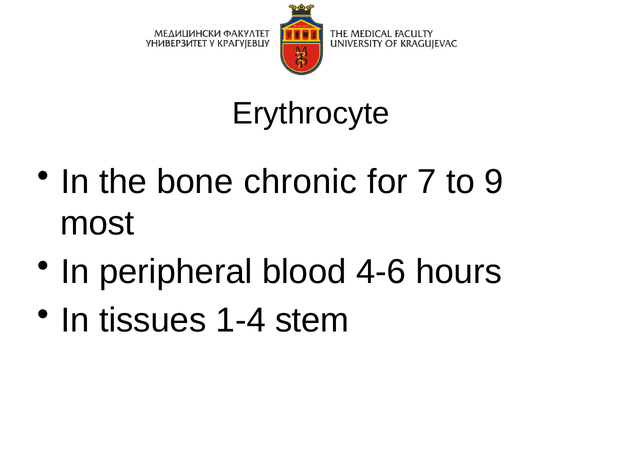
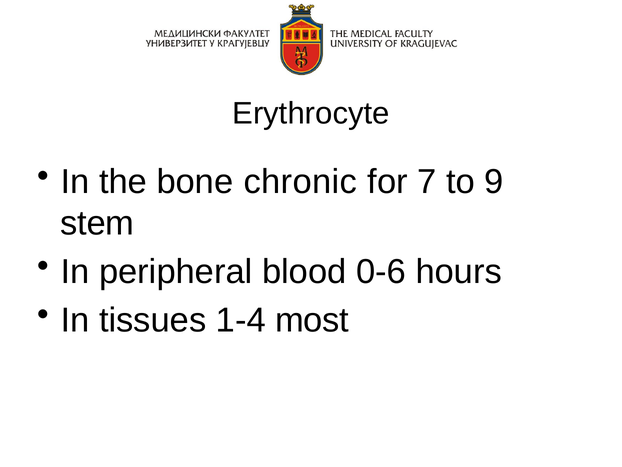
most: most -> stem
4-6: 4-6 -> 0-6
stem: stem -> most
